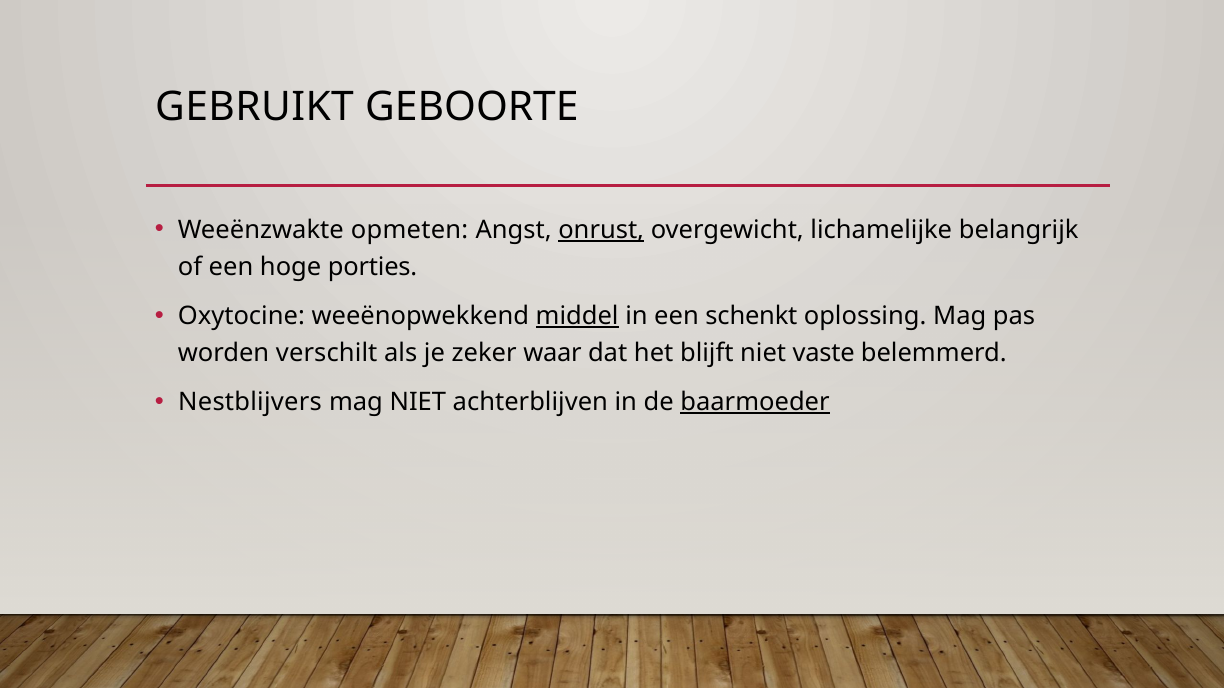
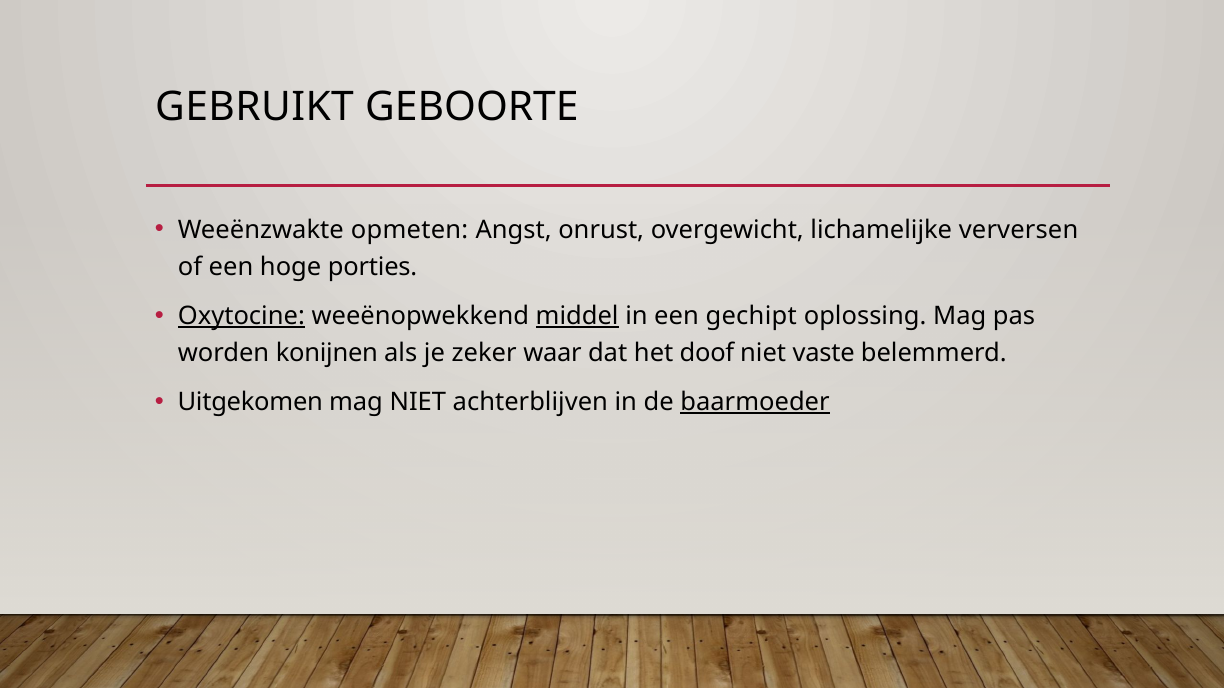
onrust underline: present -> none
belangrijk: belangrijk -> verversen
Oxytocine underline: none -> present
schenkt: schenkt -> gechipt
verschilt: verschilt -> konijnen
blijft: blijft -> doof
Nestblijvers: Nestblijvers -> Uitgekomen
